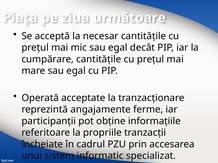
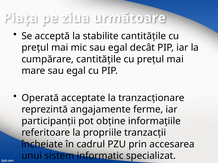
necesar: necesar -> stabilite
